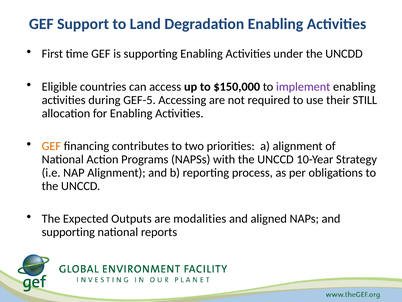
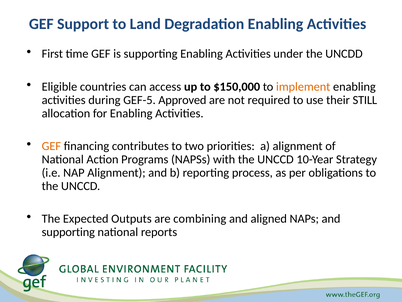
implement colour: purple -> orange
Accessing: Accessing -> Approved
modalities: modalities -> combining
